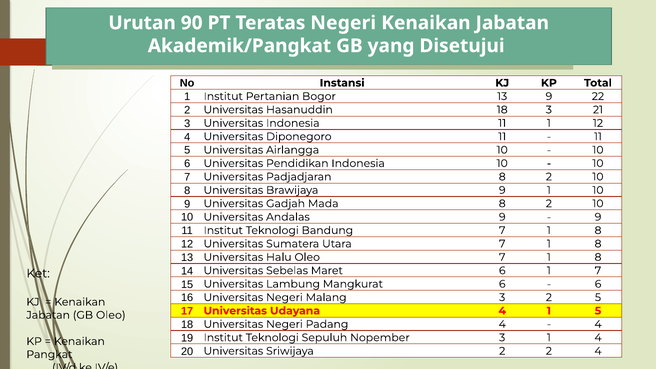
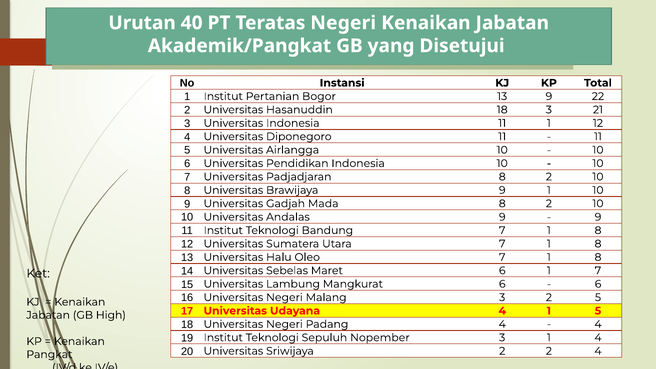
90: 90 -> 40
GB Oleo: Oleo -> High
